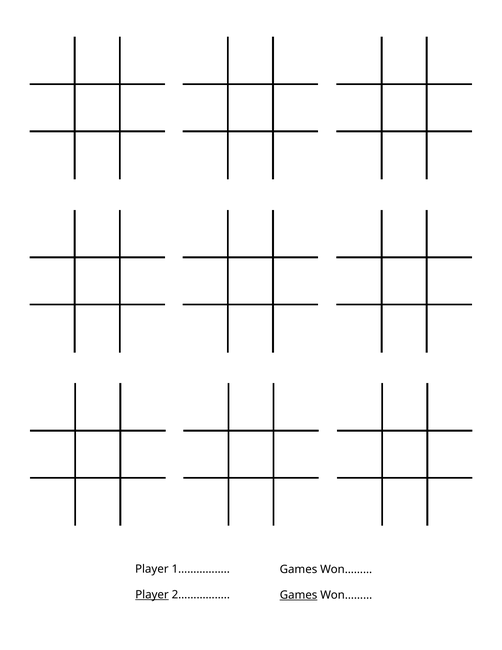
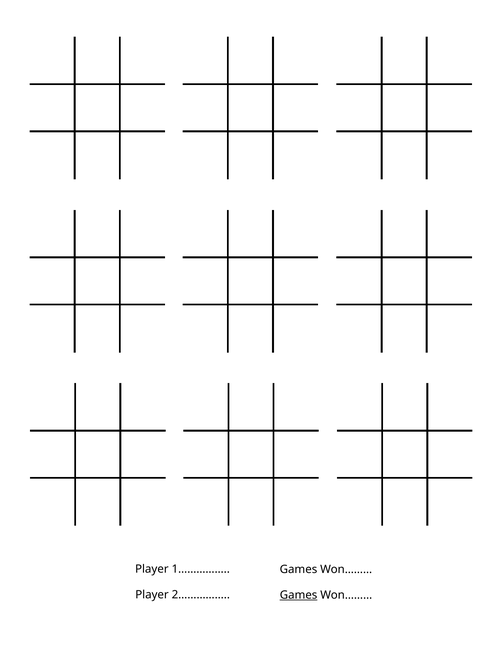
Player at (152, 594) underline: present -> none
